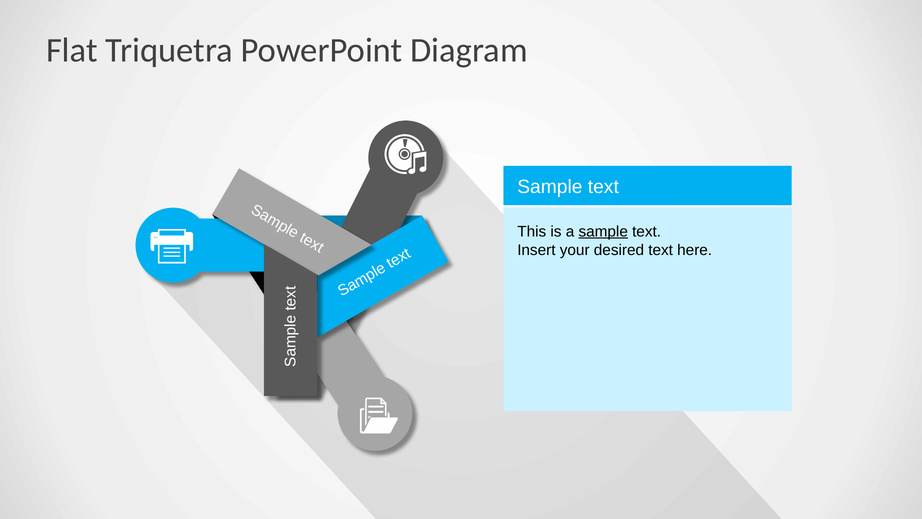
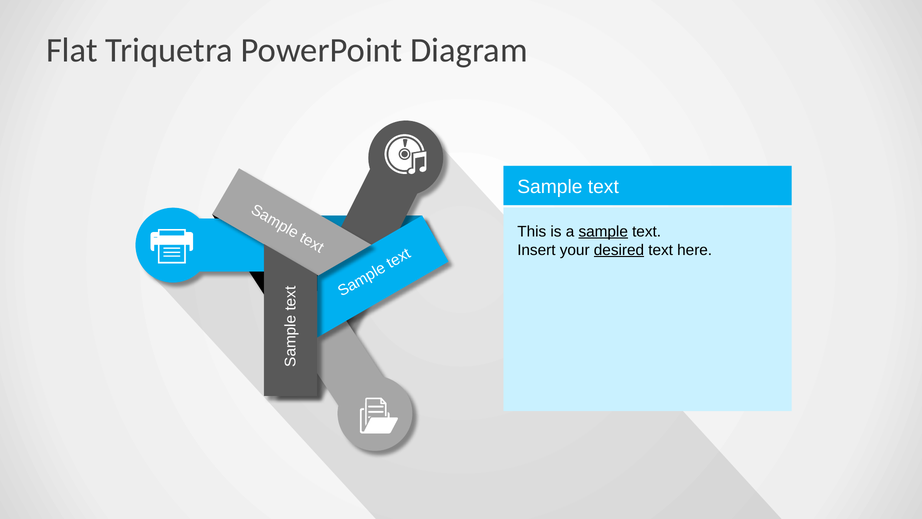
desired underline: none -> present
